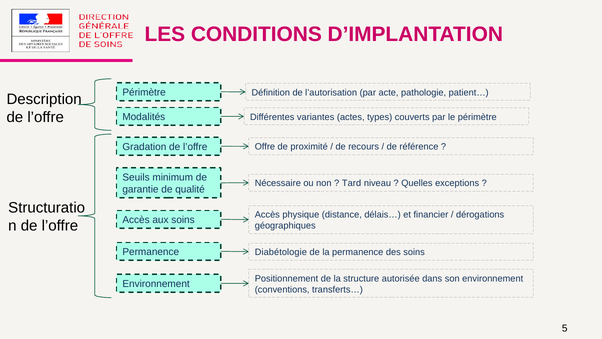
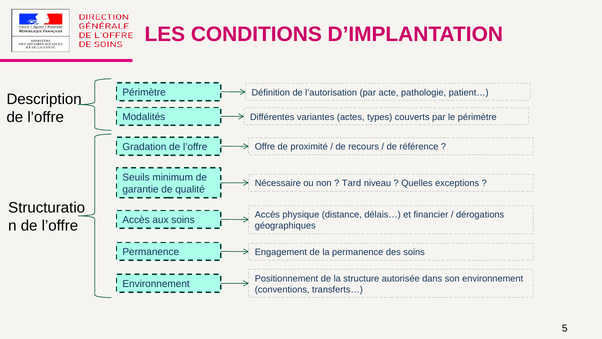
Diabétologie: Diabétologie -> Engagement
